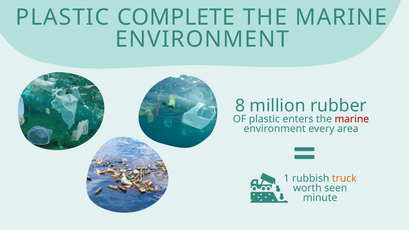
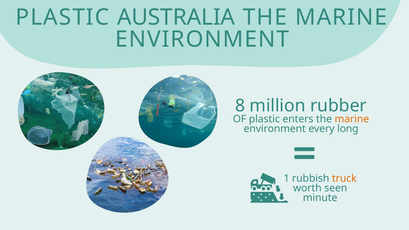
COMPLETE: COMPLETE -> AUSTRALIA
marine at (352, 119) colour: red -> orange
area: area -> long
